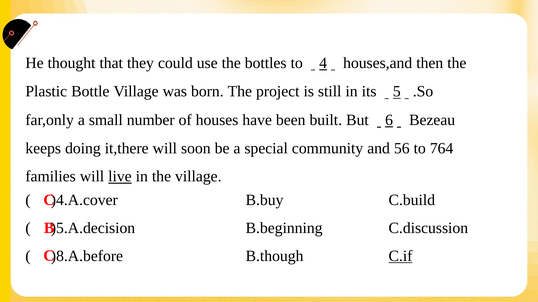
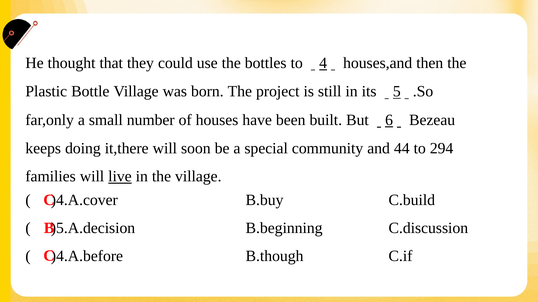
56: 56 -> 44
764: 764 -> 294
)8.A.before: )8.A.before -> )4.A.before
C.if underline: present -> none
